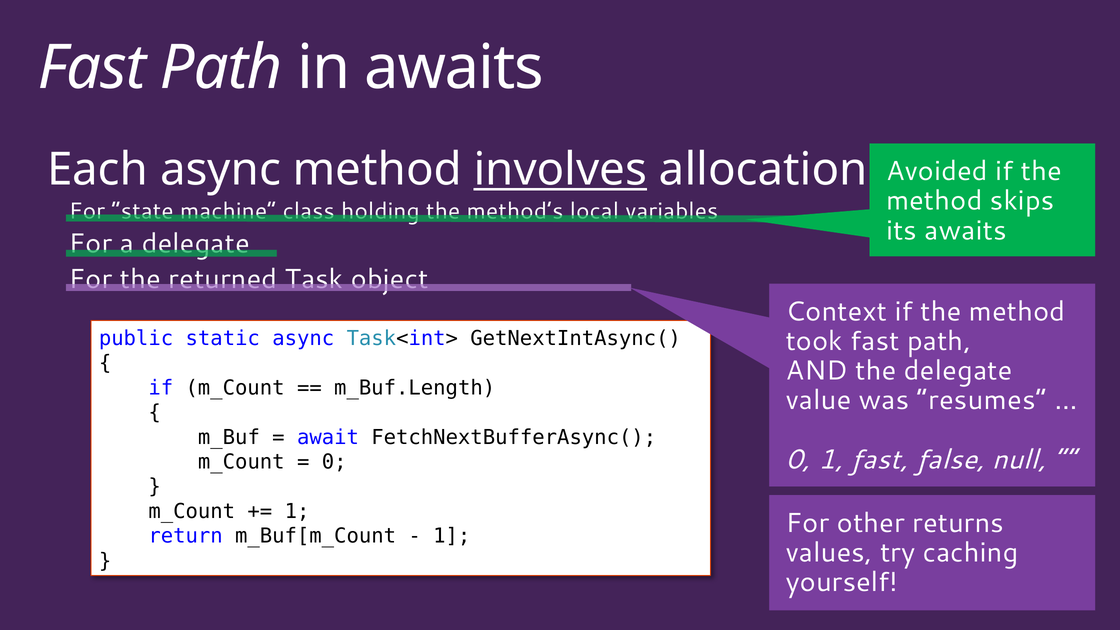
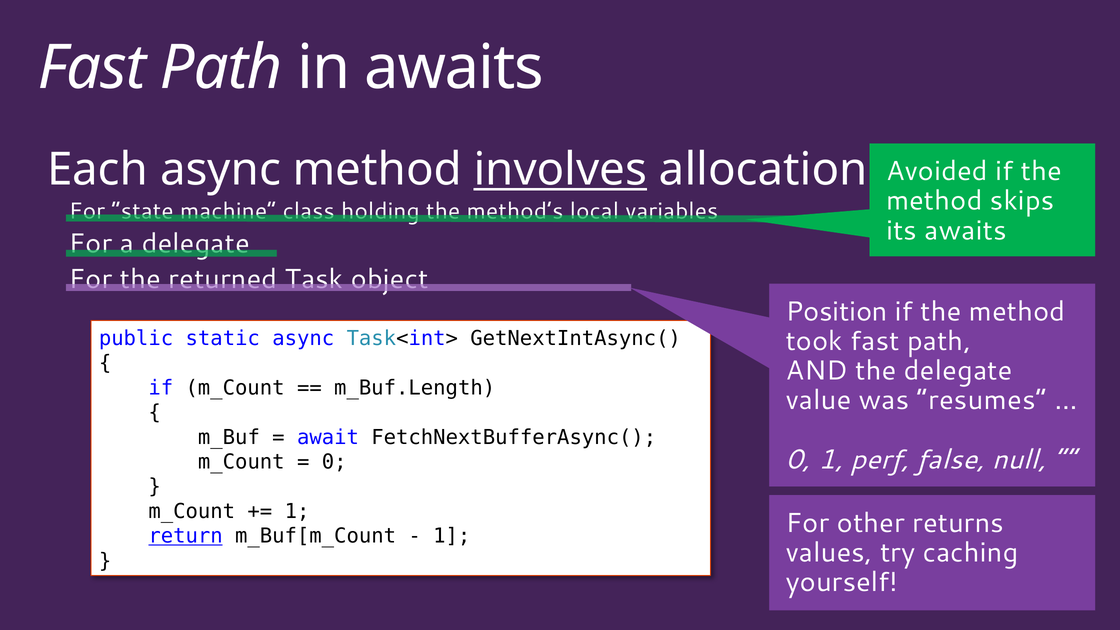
Context: Context -> Position
1 fast: fast -> perf
return underline: none -> present
